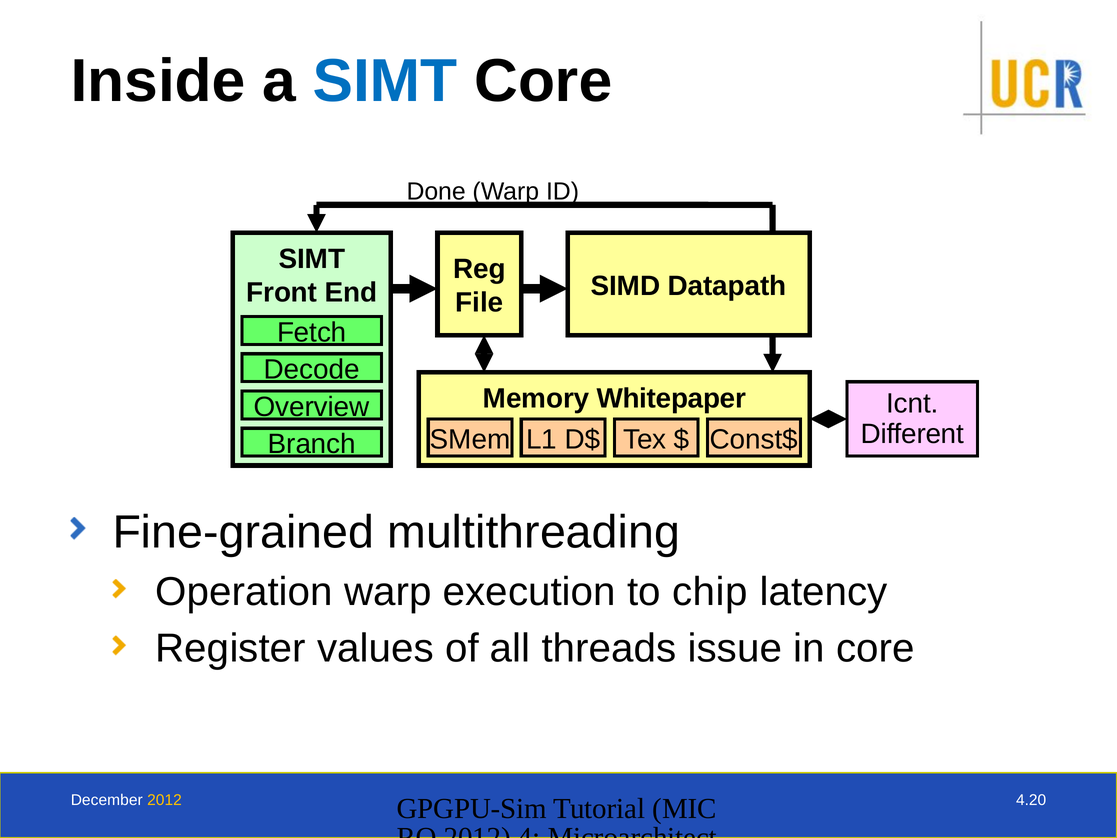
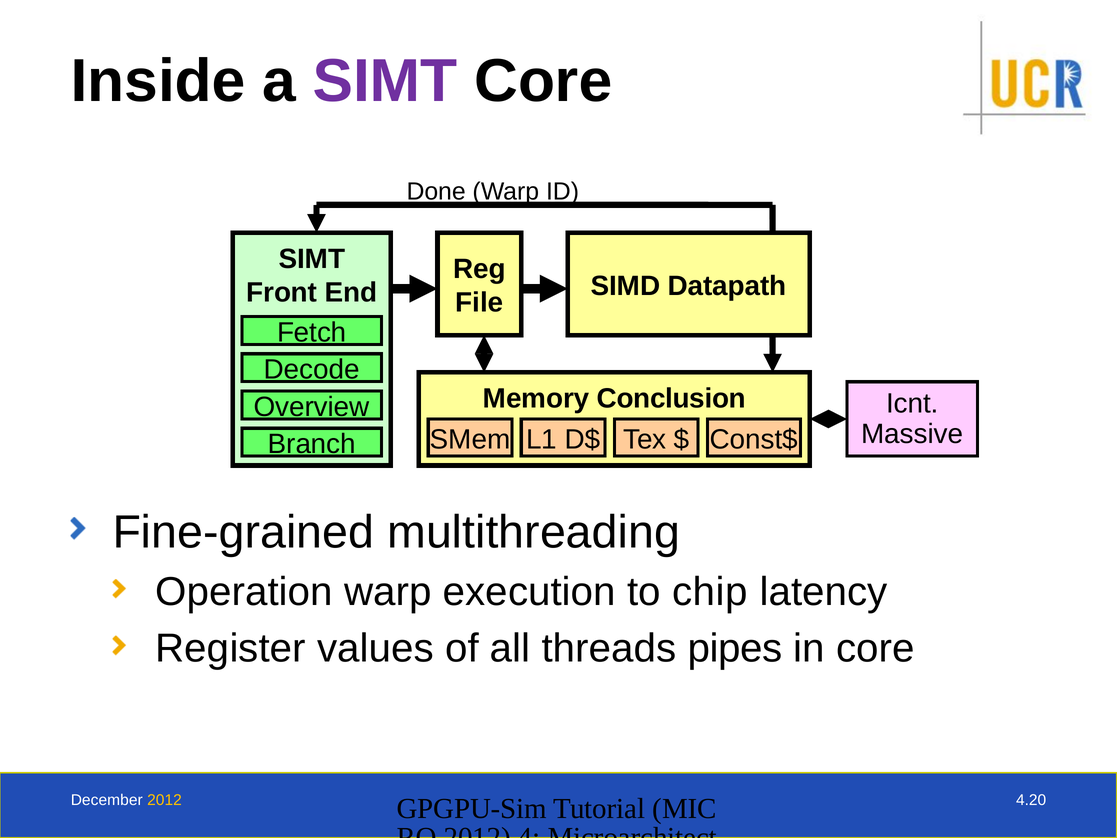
SIMT at (385, 81) colour: blue -> purple
Whitepaper: Whitepaper -> Conclusion
Different: Different -> Massive
issue: issue -> pipes
